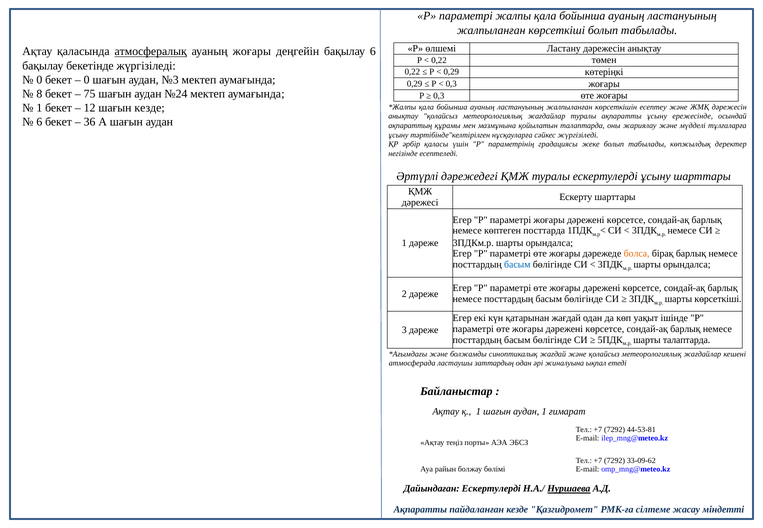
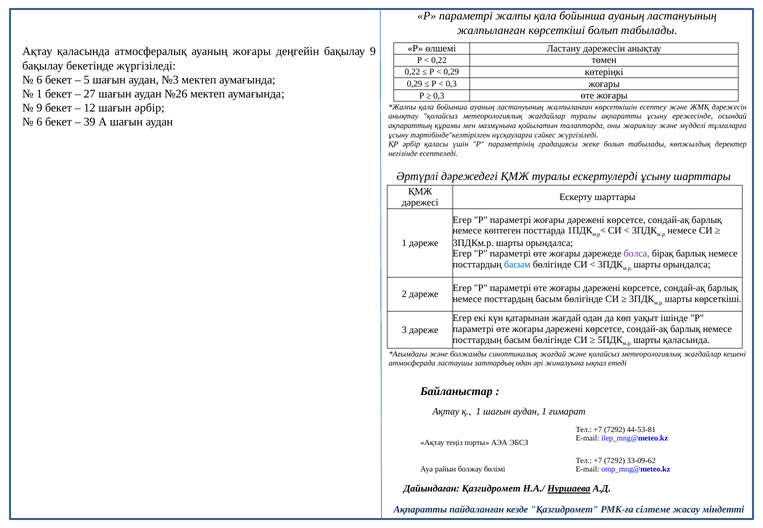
атмосфералық underline: present -> none
бақылау 6: 6 -> 9
0 at (39, 80): 0 -> 6
0 at (87, 80): 0 -> 5
8 at (39, 94): 8 -> 1
75: 75 -> 27
№24: №24 -> №26
1 at (39, 108): 1 -> 9
шағын кезде: кезде -> әрбір
36: 36 -> 39
болса colour: orange -> purple
шарты талаптарда: талаптарда -> қаласында
Дайындаған Ескертулерді: Ескертулерді -> Қазгидромет
